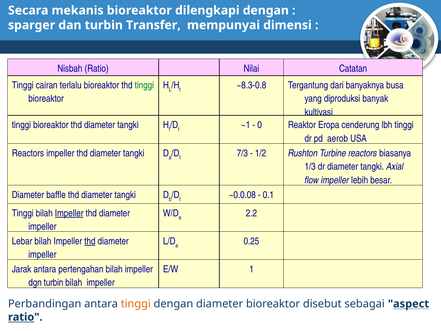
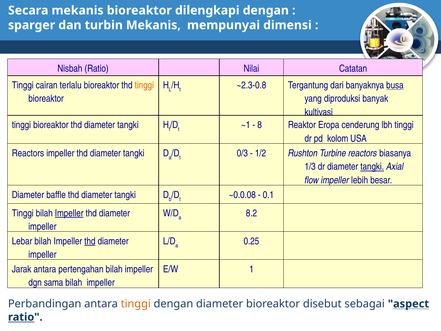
turbin Transfer: Transfer -> Mekanis
tinggi at (144, 85) colour: green -> orange
~8.3-0.8: ~8.3-0.8 -> ~2.3-0.8
busa underline: none -> present
0: 0 -> 8
aerob: aerob -> kolom
7/3: 7/3 -> 0/3
tangki at (372, 167) underline: none -> present
2.2: 2.2 -> 8.2
dgn turbin: turbin -> sama
